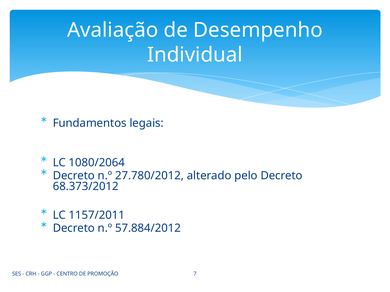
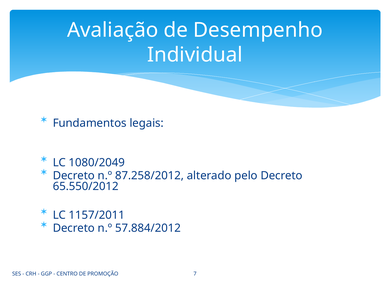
1080/2064: 1080/2064 -> 1080/2049
27.780/2012: 27.780/2012 -> 87.258/2012
68.373/2012: 68.373/2012 -> 65.550/2012
